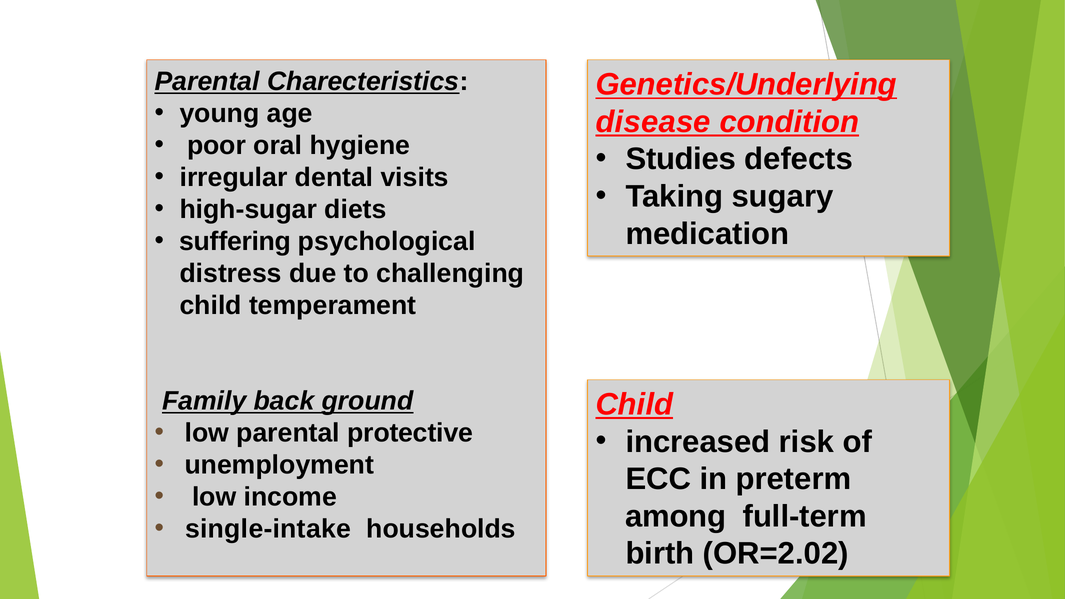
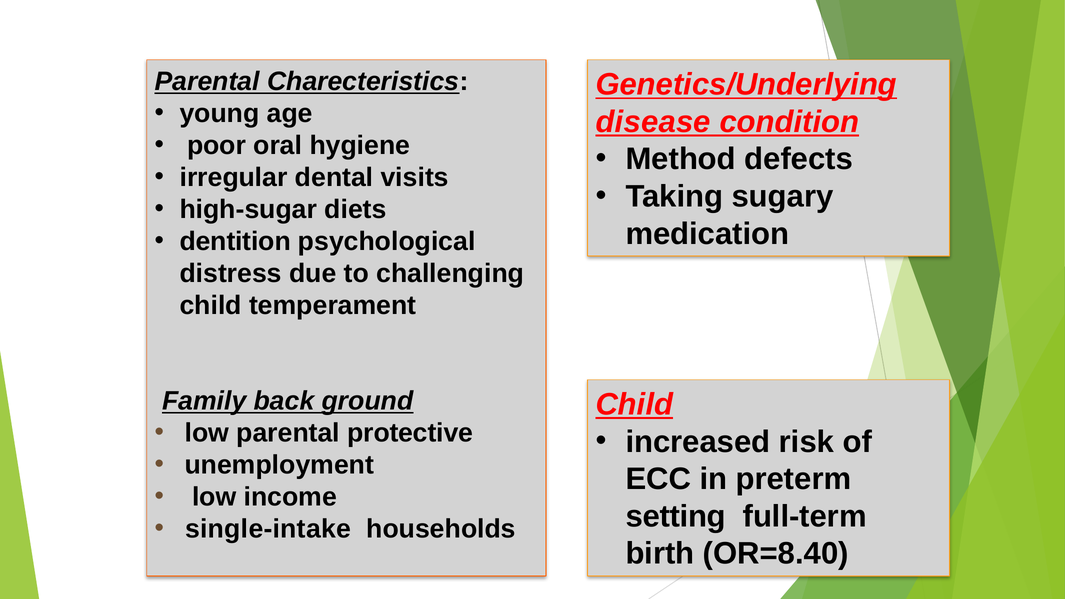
Studies: Studies -> Method
suffering: suffering -> dentition
among: among -> setting
OR=2.02: OR=2.02 -> OR=8.40
